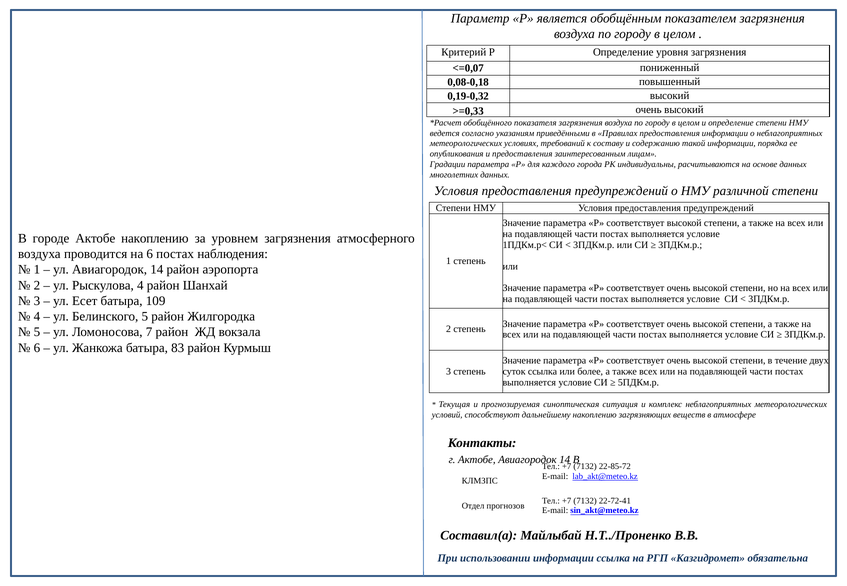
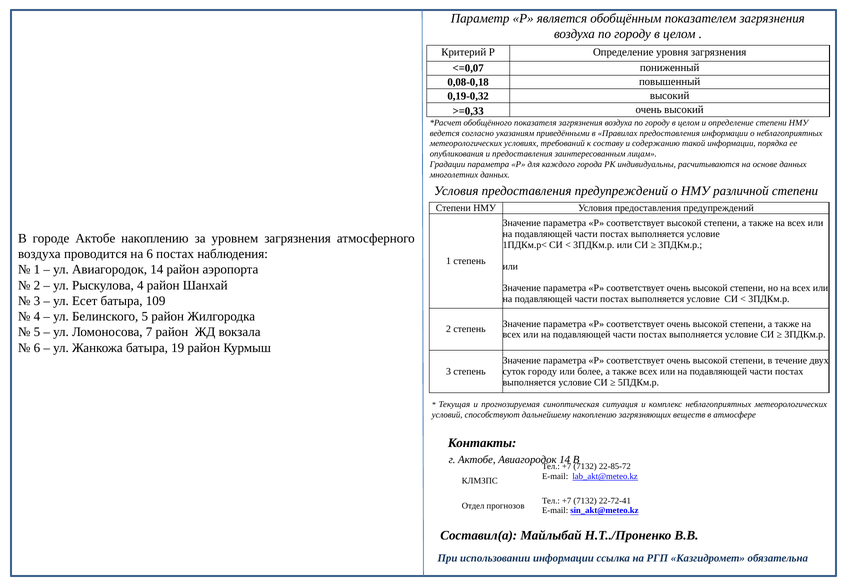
83: 83 -> 19
суток ссылка: ссылка -> городу
